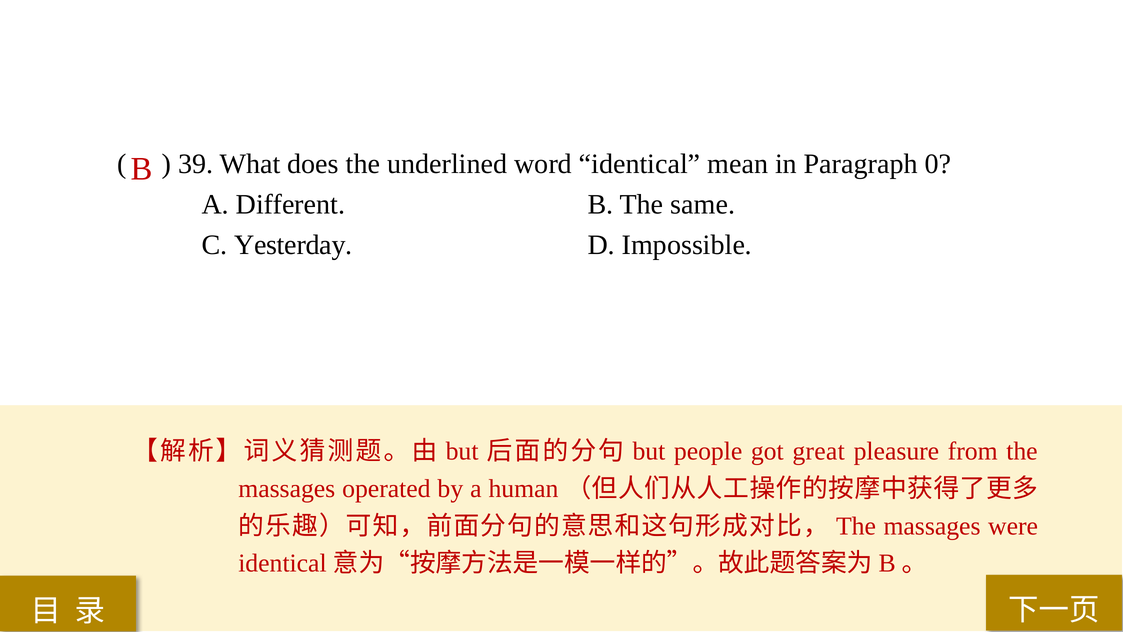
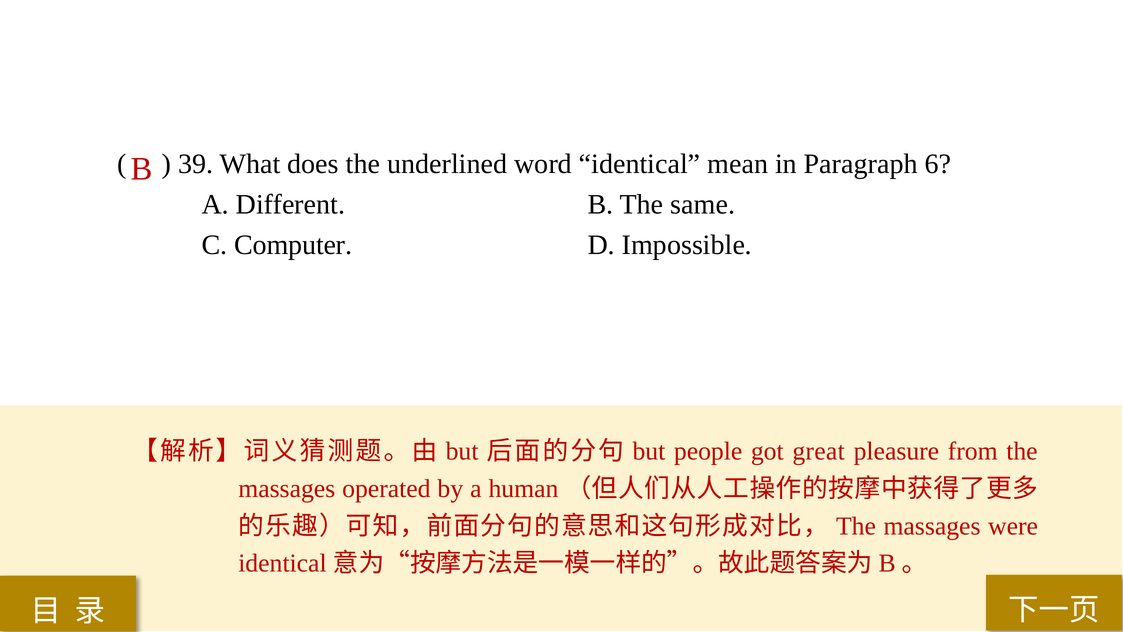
0: 0 -> 6
Yesterday: Yesterday -> Computer
